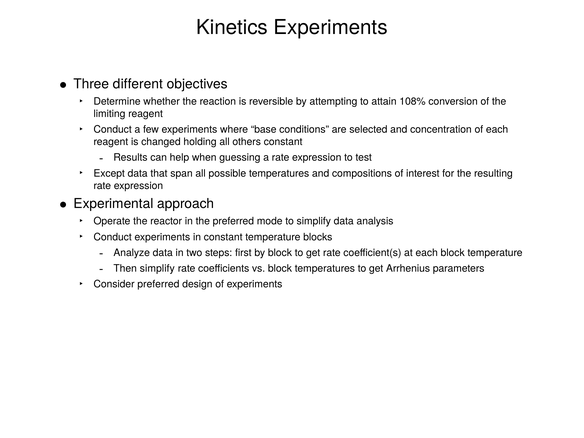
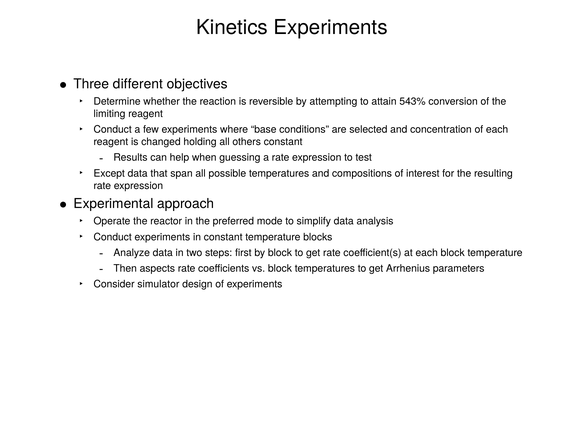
108%: 108% -> 543%
Then simplify: simplify -> aspects
Consider preferred: preferred -> simulator
